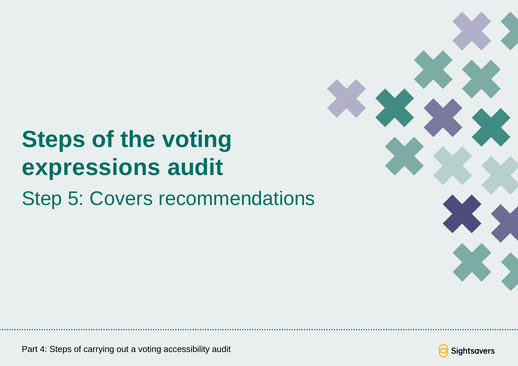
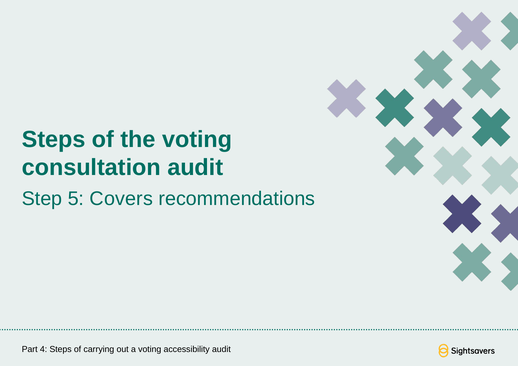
expressions: expressions -> consultation
